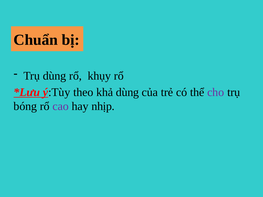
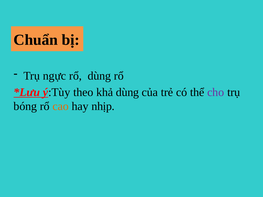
Trụ dùng: dùng -> ngực
rổ khụy: khụy -> dùng
cao colour: purple -> orange
